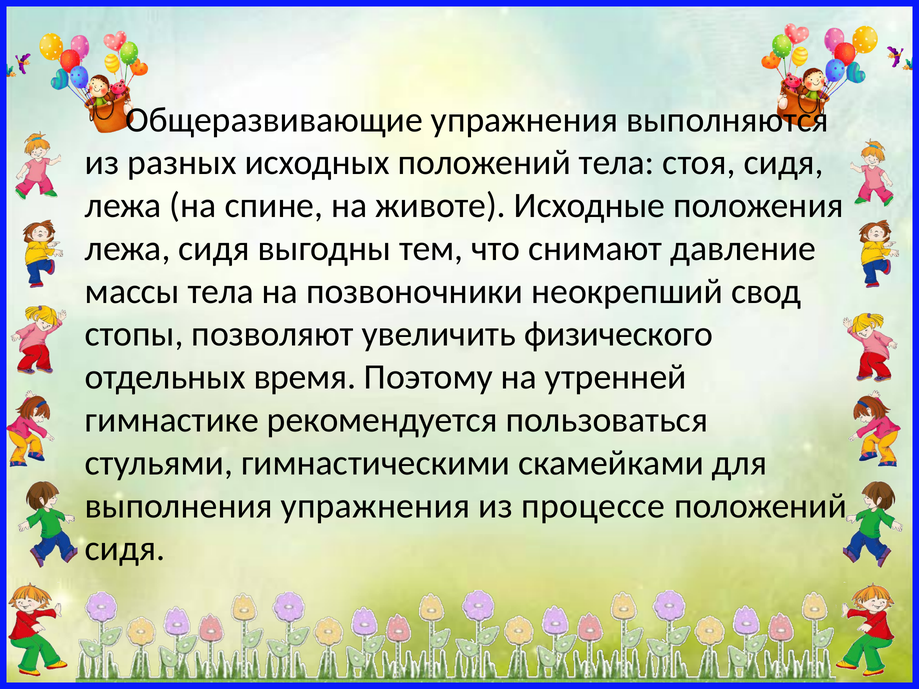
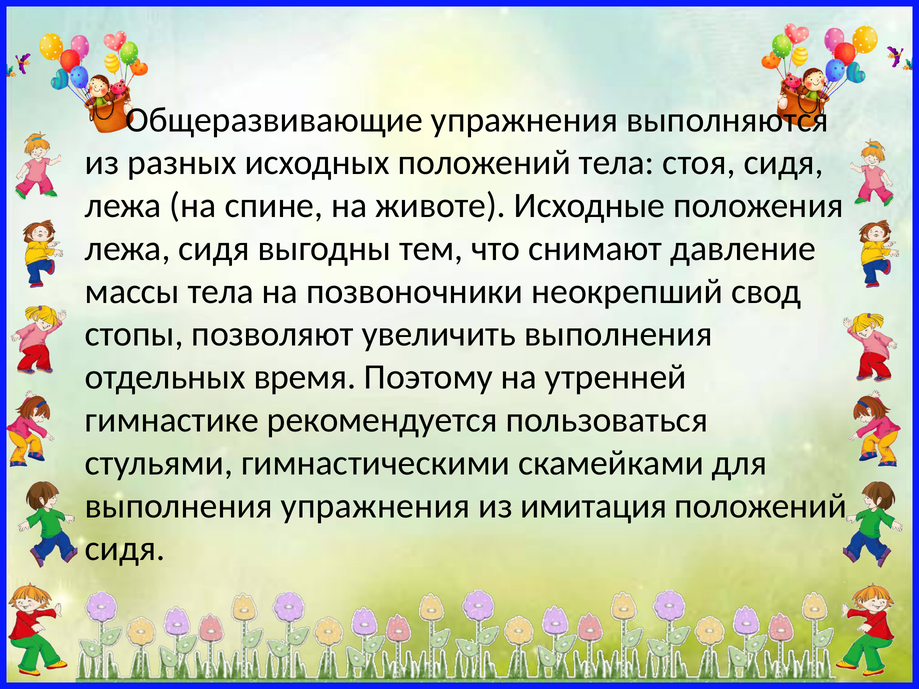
увеличить физического: физического -> выполнения
процессе: процессе -> имитация
